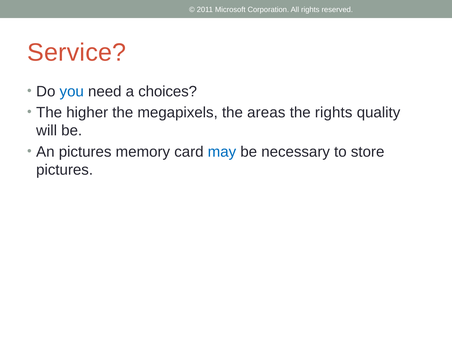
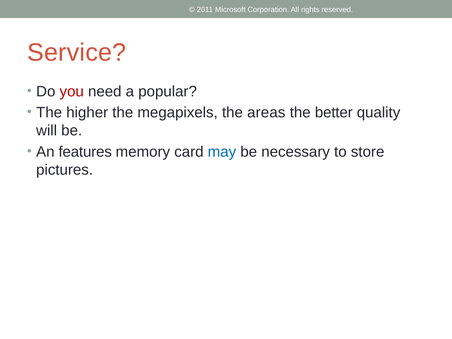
you colour: blue -> red
choices: choices -> popular
the rights: rights -> better
An pictures: pictures -> features
